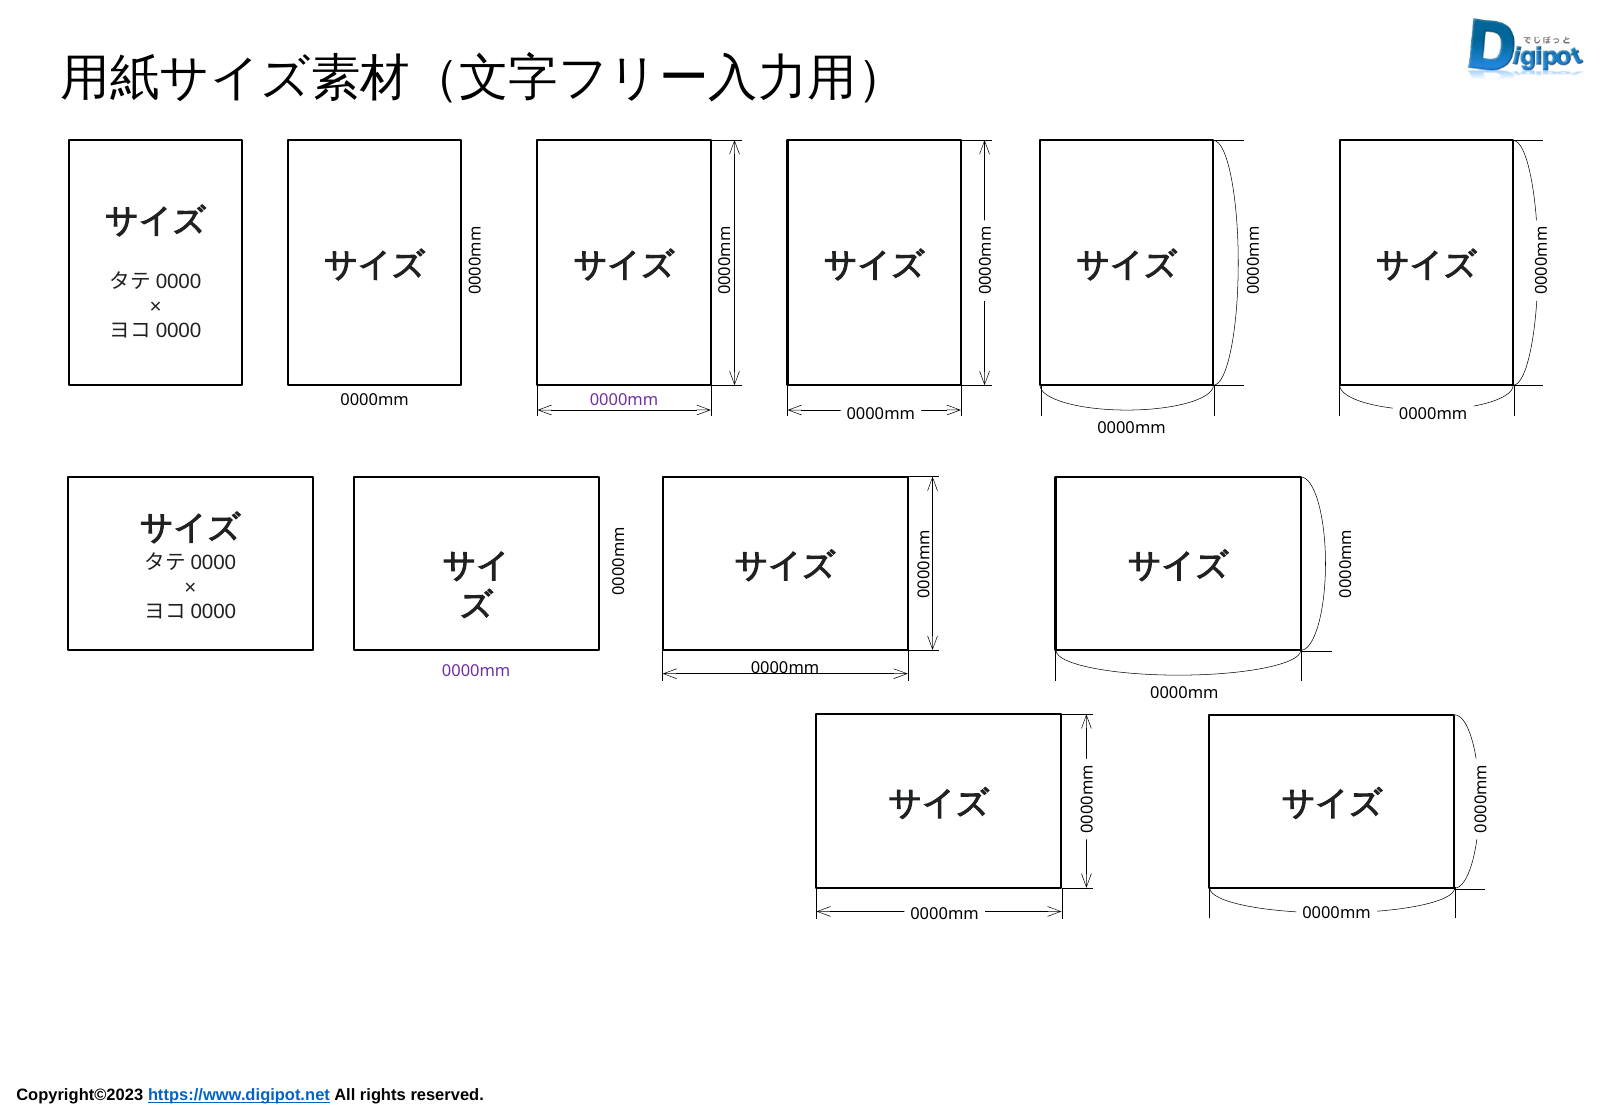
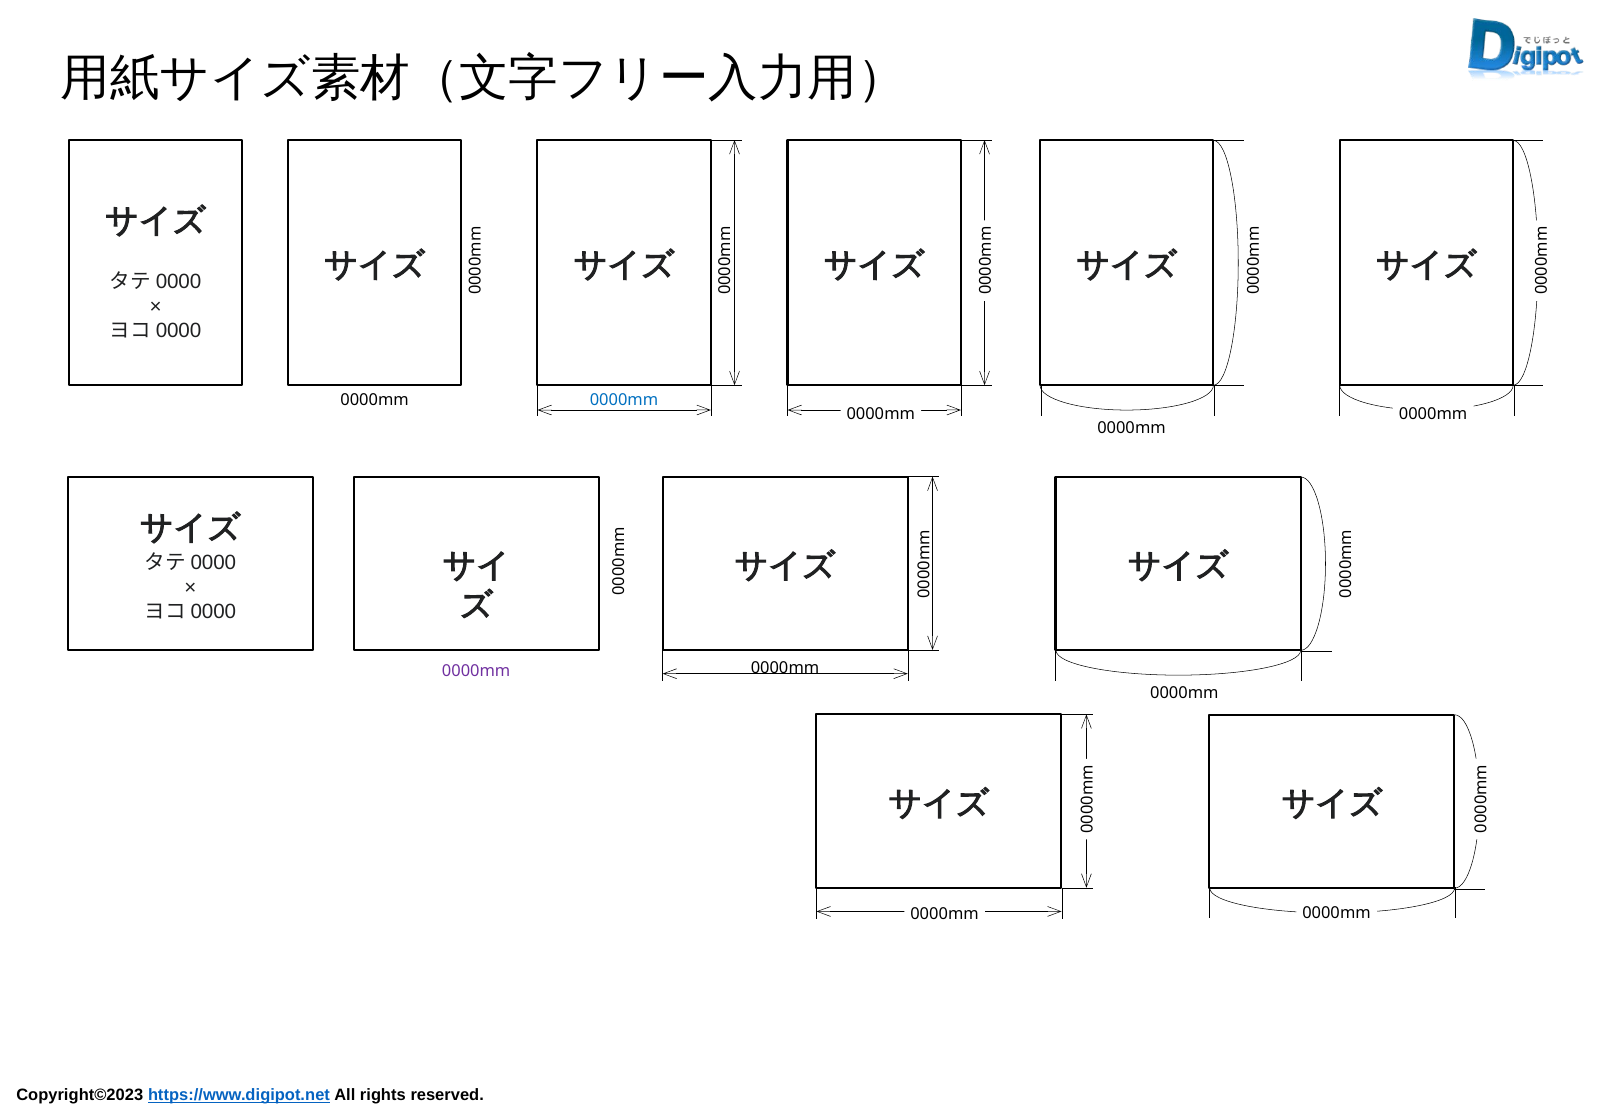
0000mm at (624, 400) colour: purple -> blue
